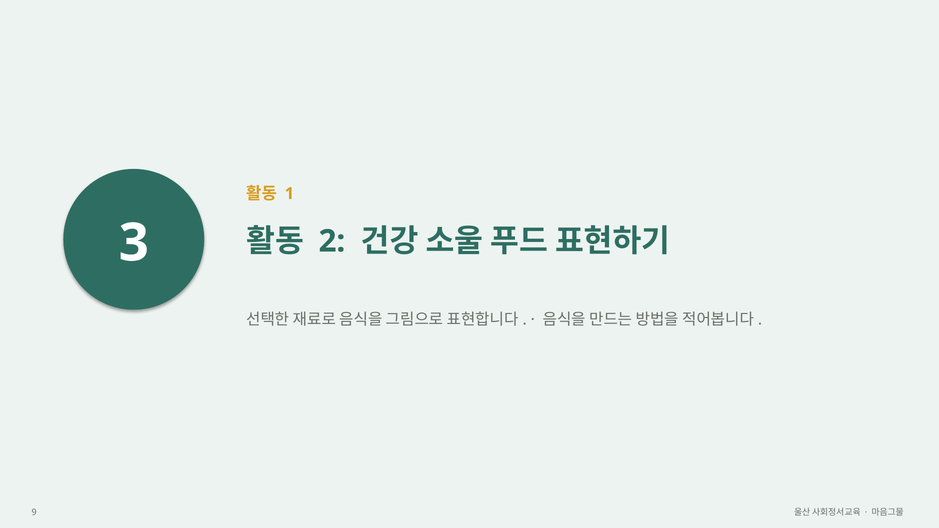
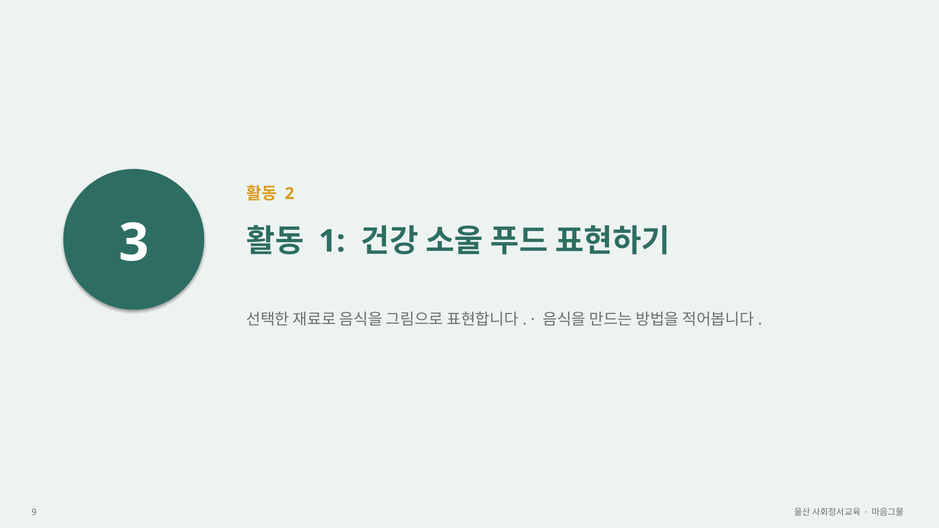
1: 1 -> 2
2: 2 -> 1
